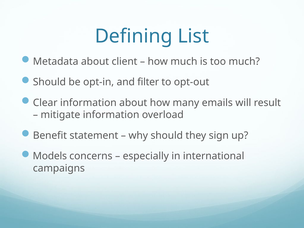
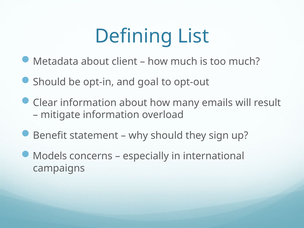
filter: filter -> goal
